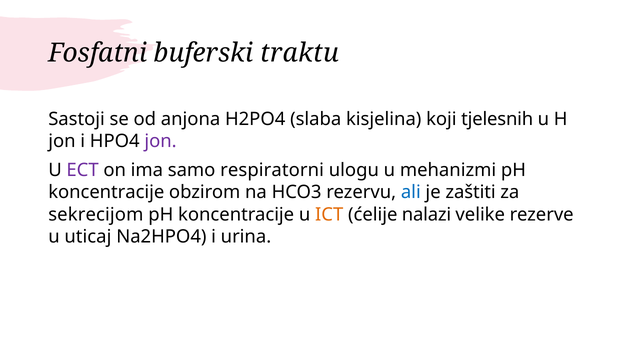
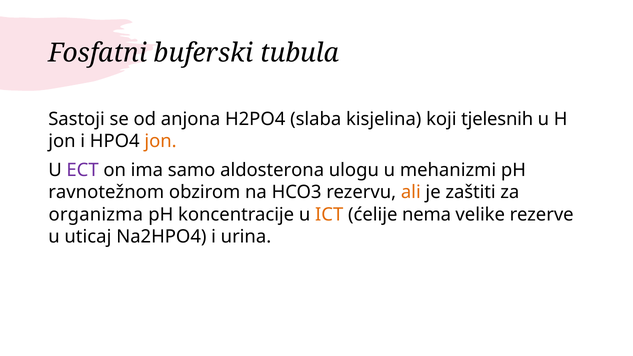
traktu: traktu -> tubula
jon at (161, 141) colour: purple -> orange
respiratorni: respiratorni -> aldosterona
koncentracije at (106, 192): koncentracije -> ravnotežnom
ali colour: blue -> orange
sekrecijom: sekrecijom -> organizma
nalazi: nalazi -> nema
